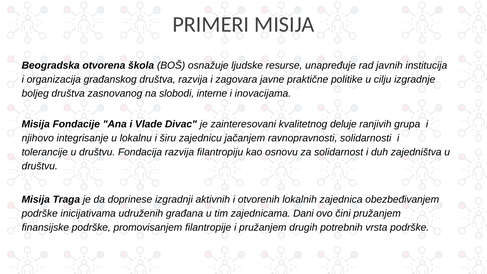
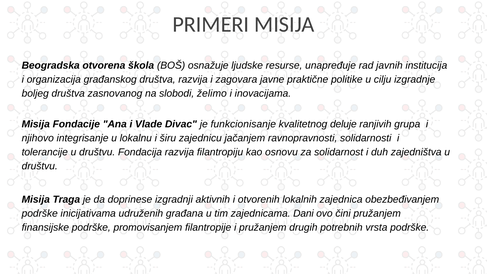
interne: interne -> želimo
zainteresovani: zainteresovani -> funkcionisanje
